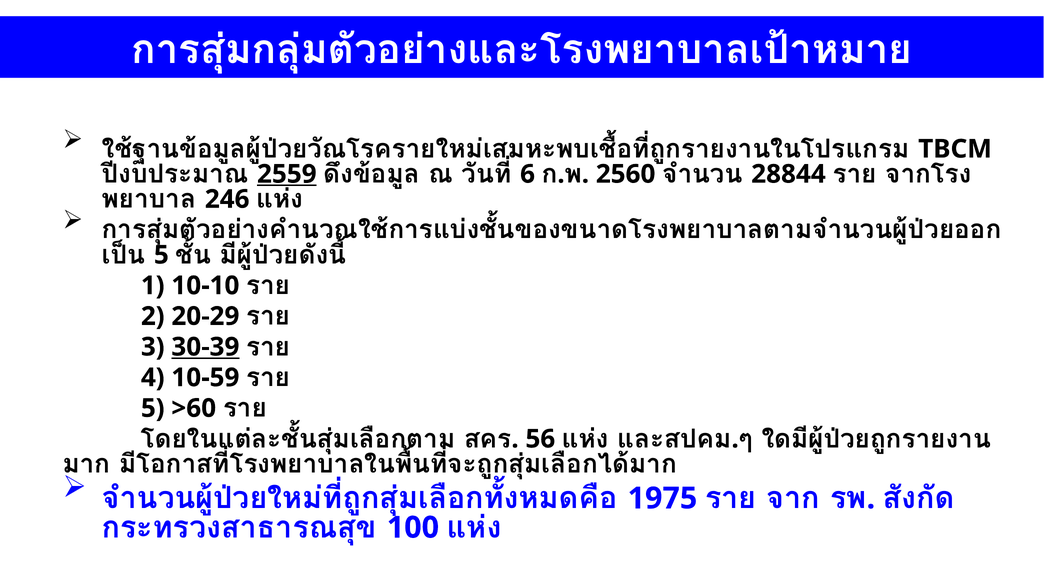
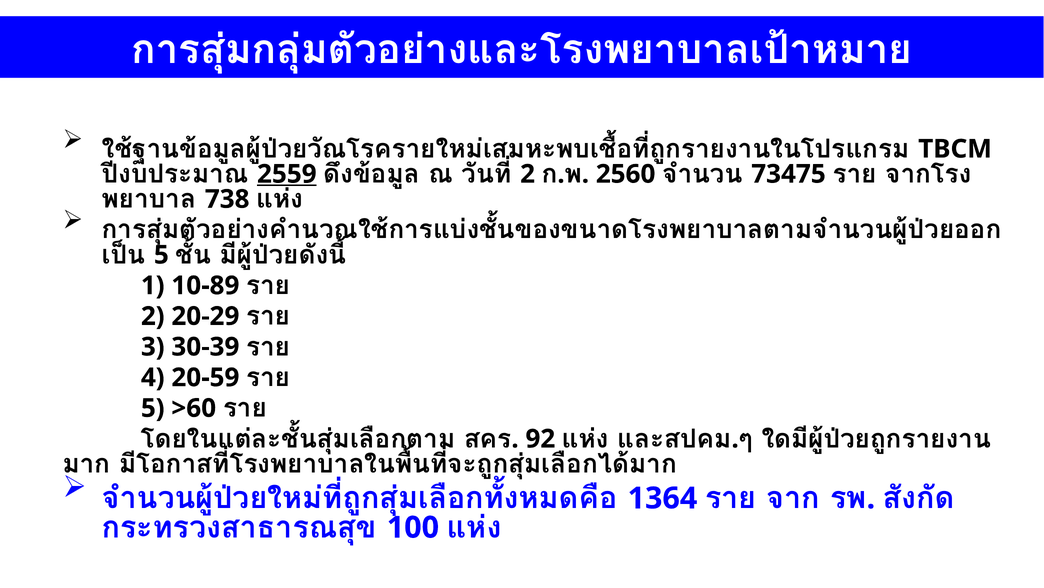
6 at (528, 174): 6 -> 2
28844: 28844 -> 73475
246: 246 -> 738
10-10: 10-10 -> 10-89
30-39 underline: present -> none
10-59: 10-59 -> 20-59
56: 56 -> 92
1975: 1975 -> 1364
